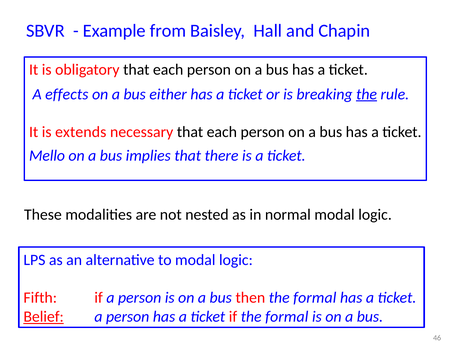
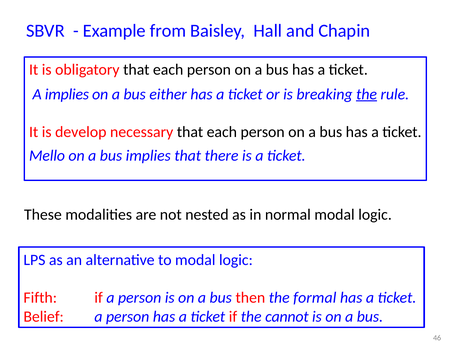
A effects: effects -> implies
extends: extends -> develop
Belief underline: present -> none
if the formal: formal -> cannot
